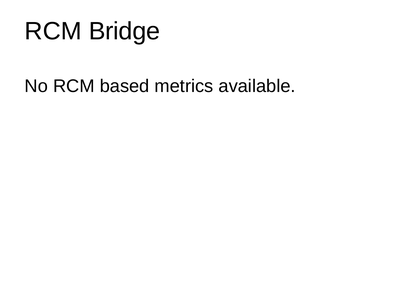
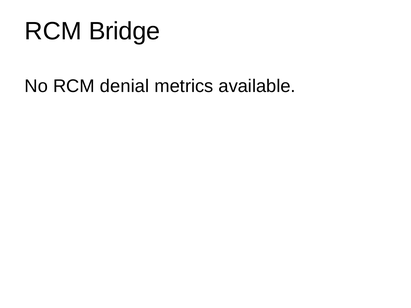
based: based -> denial
